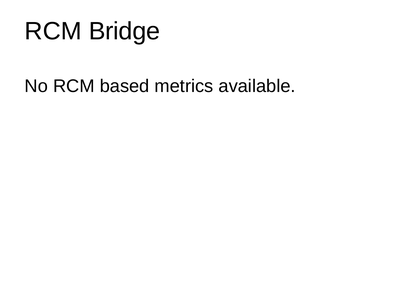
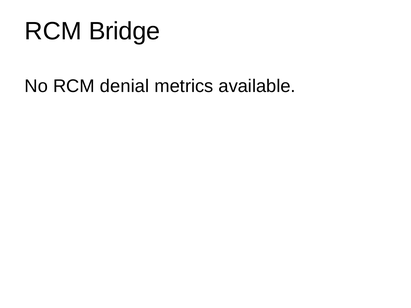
based: based -> denial
